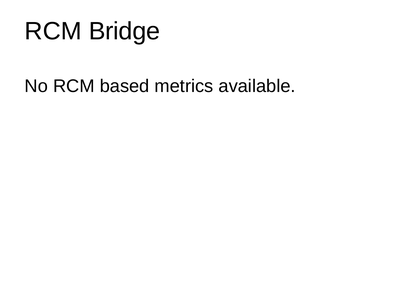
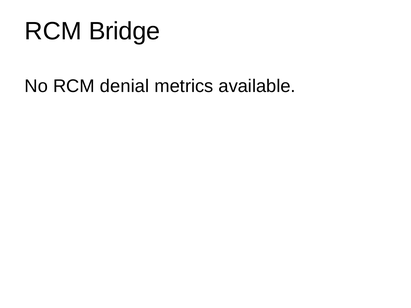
based: based -> denial
